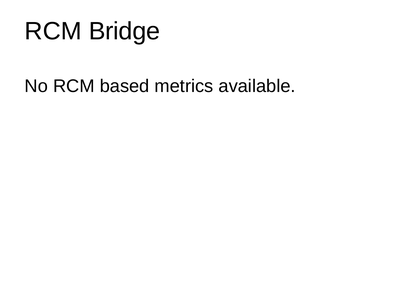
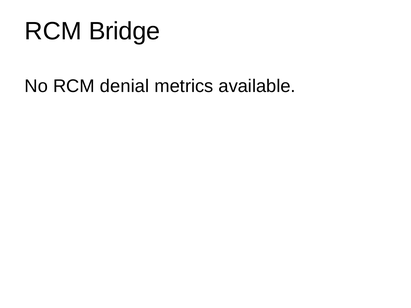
based: based -> denial
